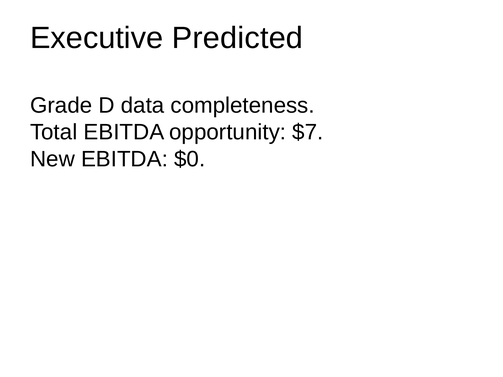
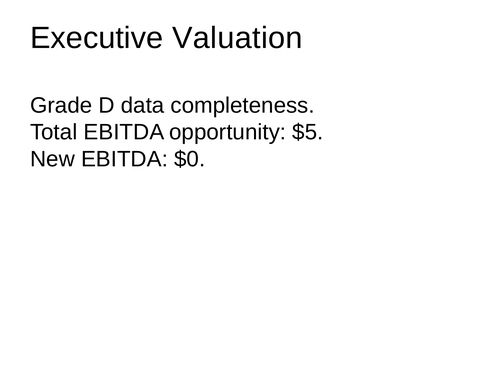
Predicted: Predicted -> Valuation
$7: $7 -> $5
